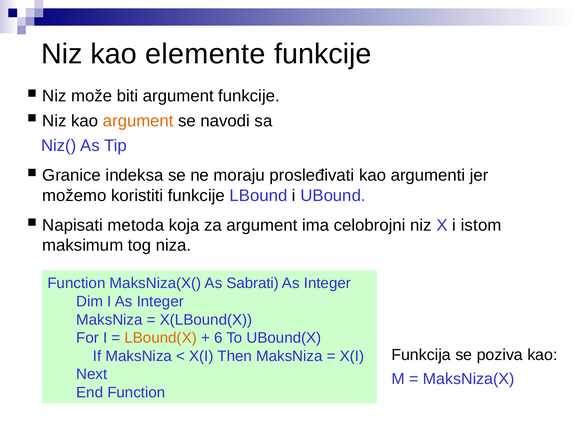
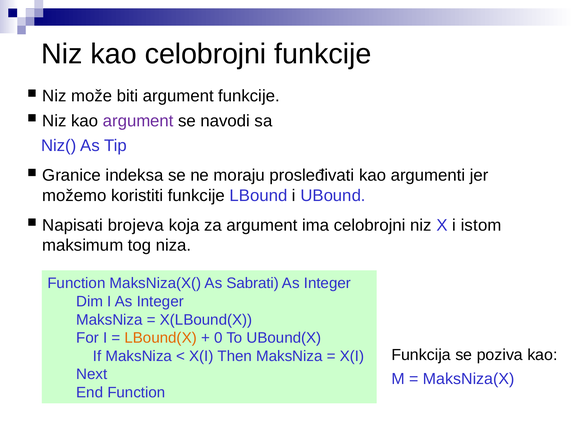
kao elemente: elemente -> celobrojni
argument at (138, 121) colour: orange -> purple
metoda: metoda -> brojeva
6: 6 -> 0
